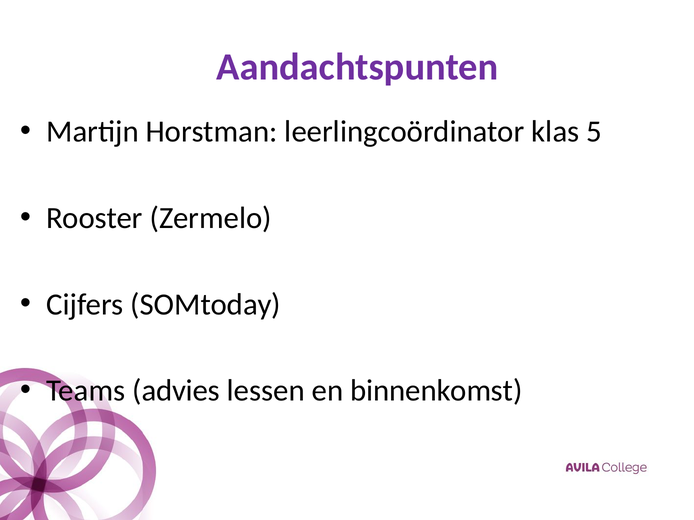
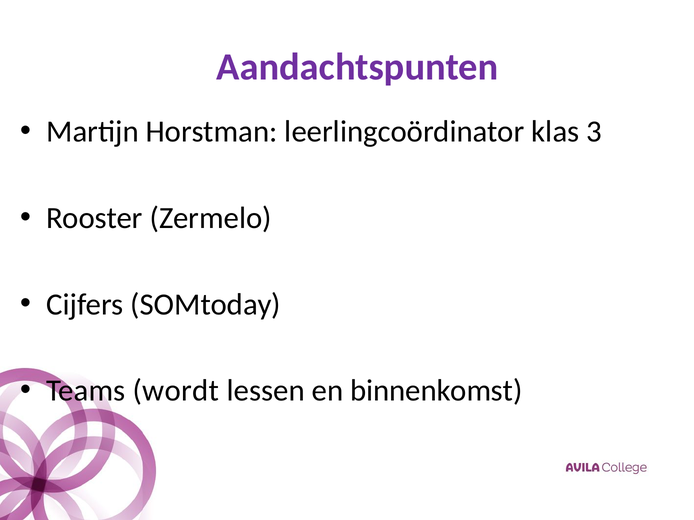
5: 5 -> 3
advies: advies -> wordt
